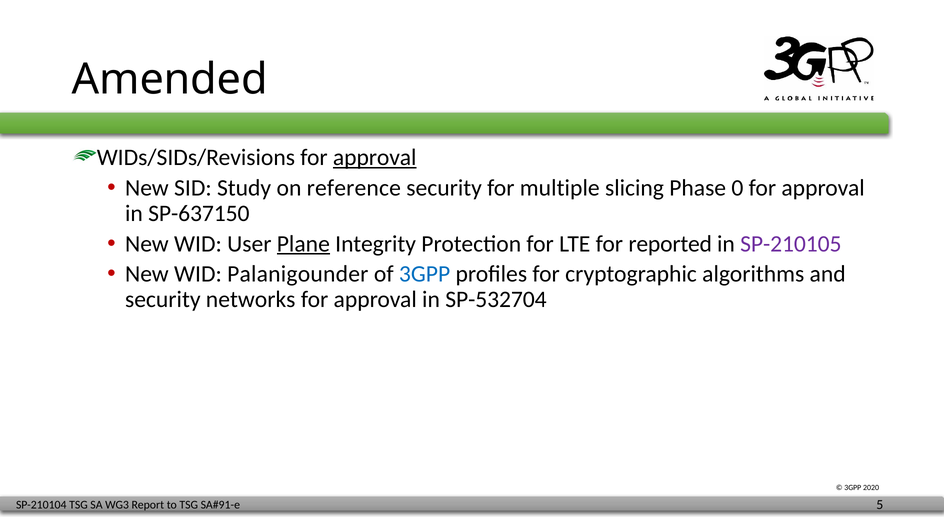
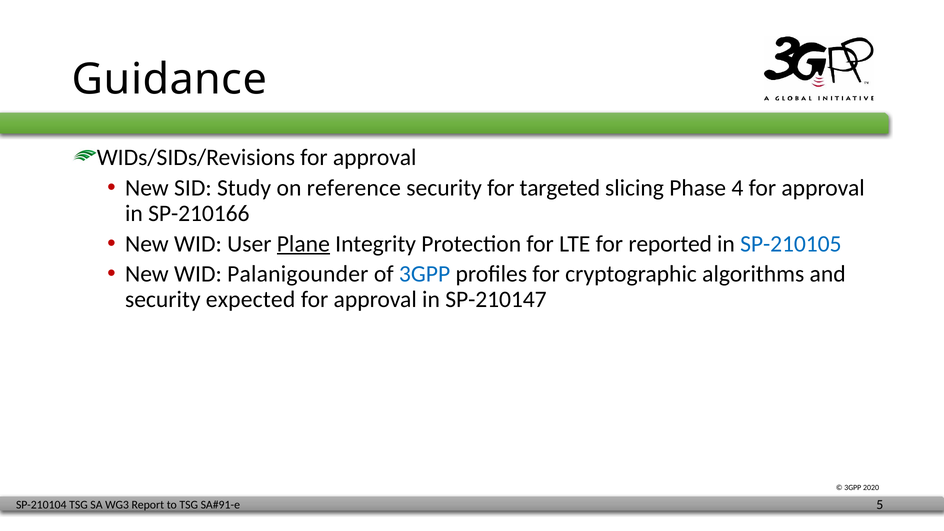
Amended: Amended -> Guidance
approval at (375, 157) underline: present -> none
multiple: multiple -> targeted
0: 0 -> 4
SP-637150: SP-637150 -> SP-210166
SP-210105 colour: purple -> blue
networks: networks -> expected
SP-532704: SP-532704 -> SP-210147
